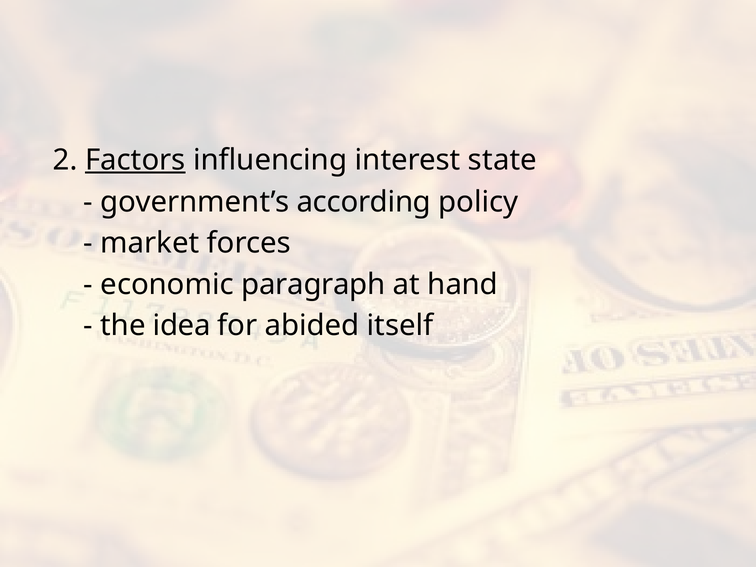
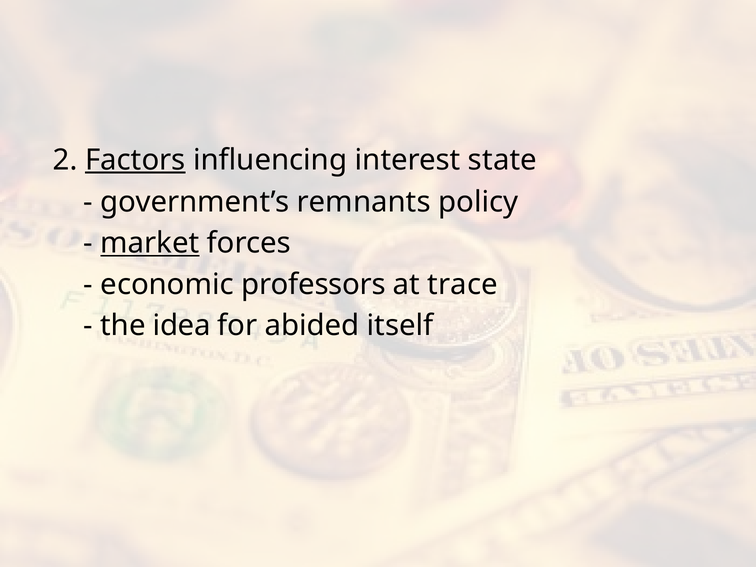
according: according -> remnants
market underline: none -> present
paragraph: paragraph -> professors
hand: hand -> trace
